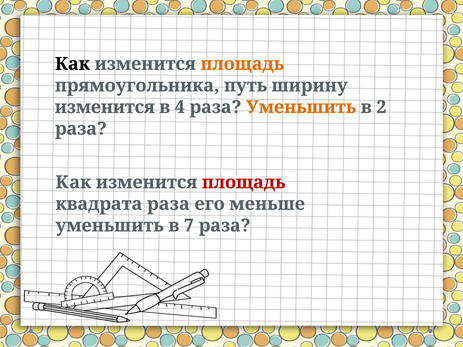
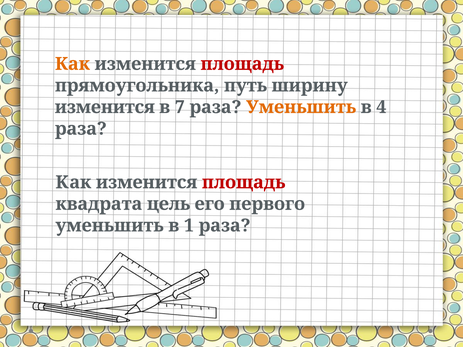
Как colour: black -> orange
площадь at (242, 64) colour: orange -> red
4: 4 -> 7
2: 2 -> 4
квадрата раза: раза -> цель
меньше: меньше -> первого
7: 7 -> 1
